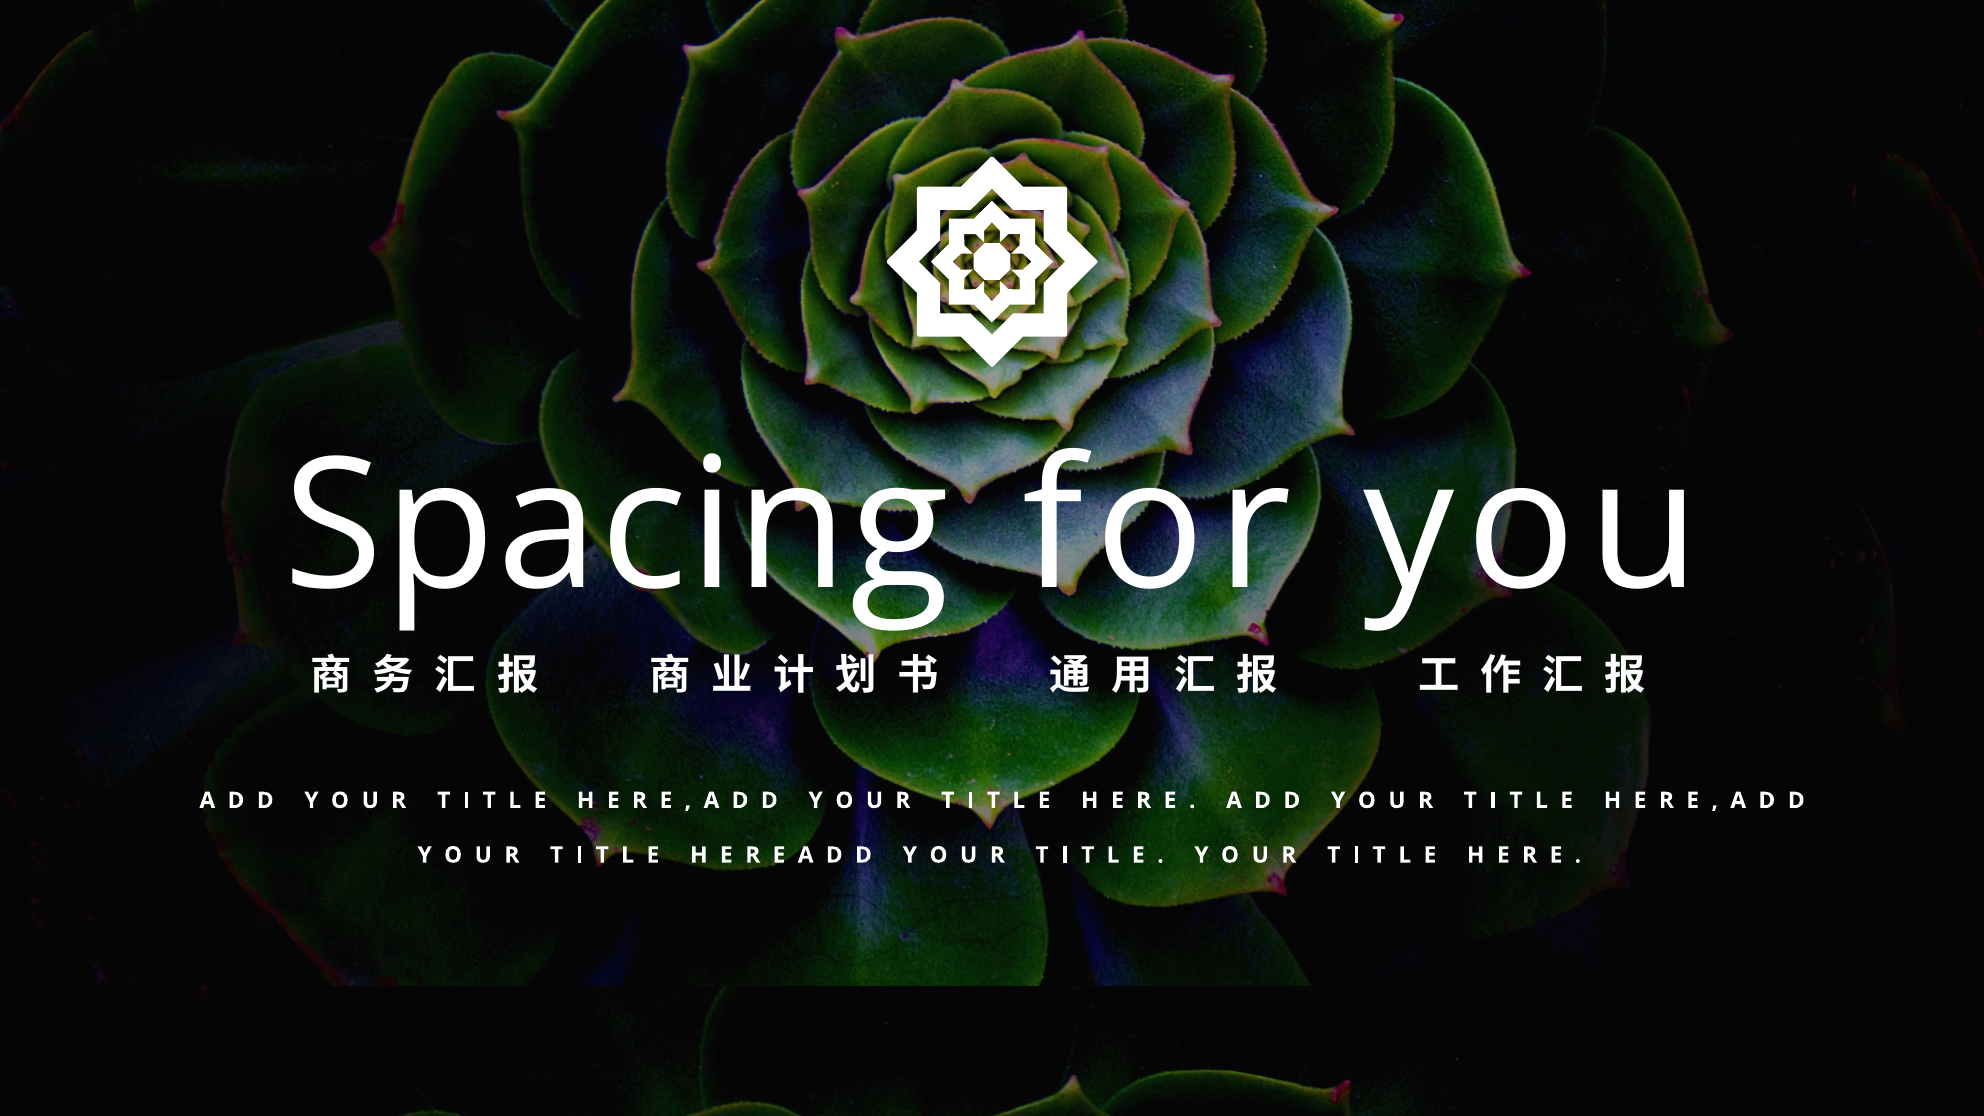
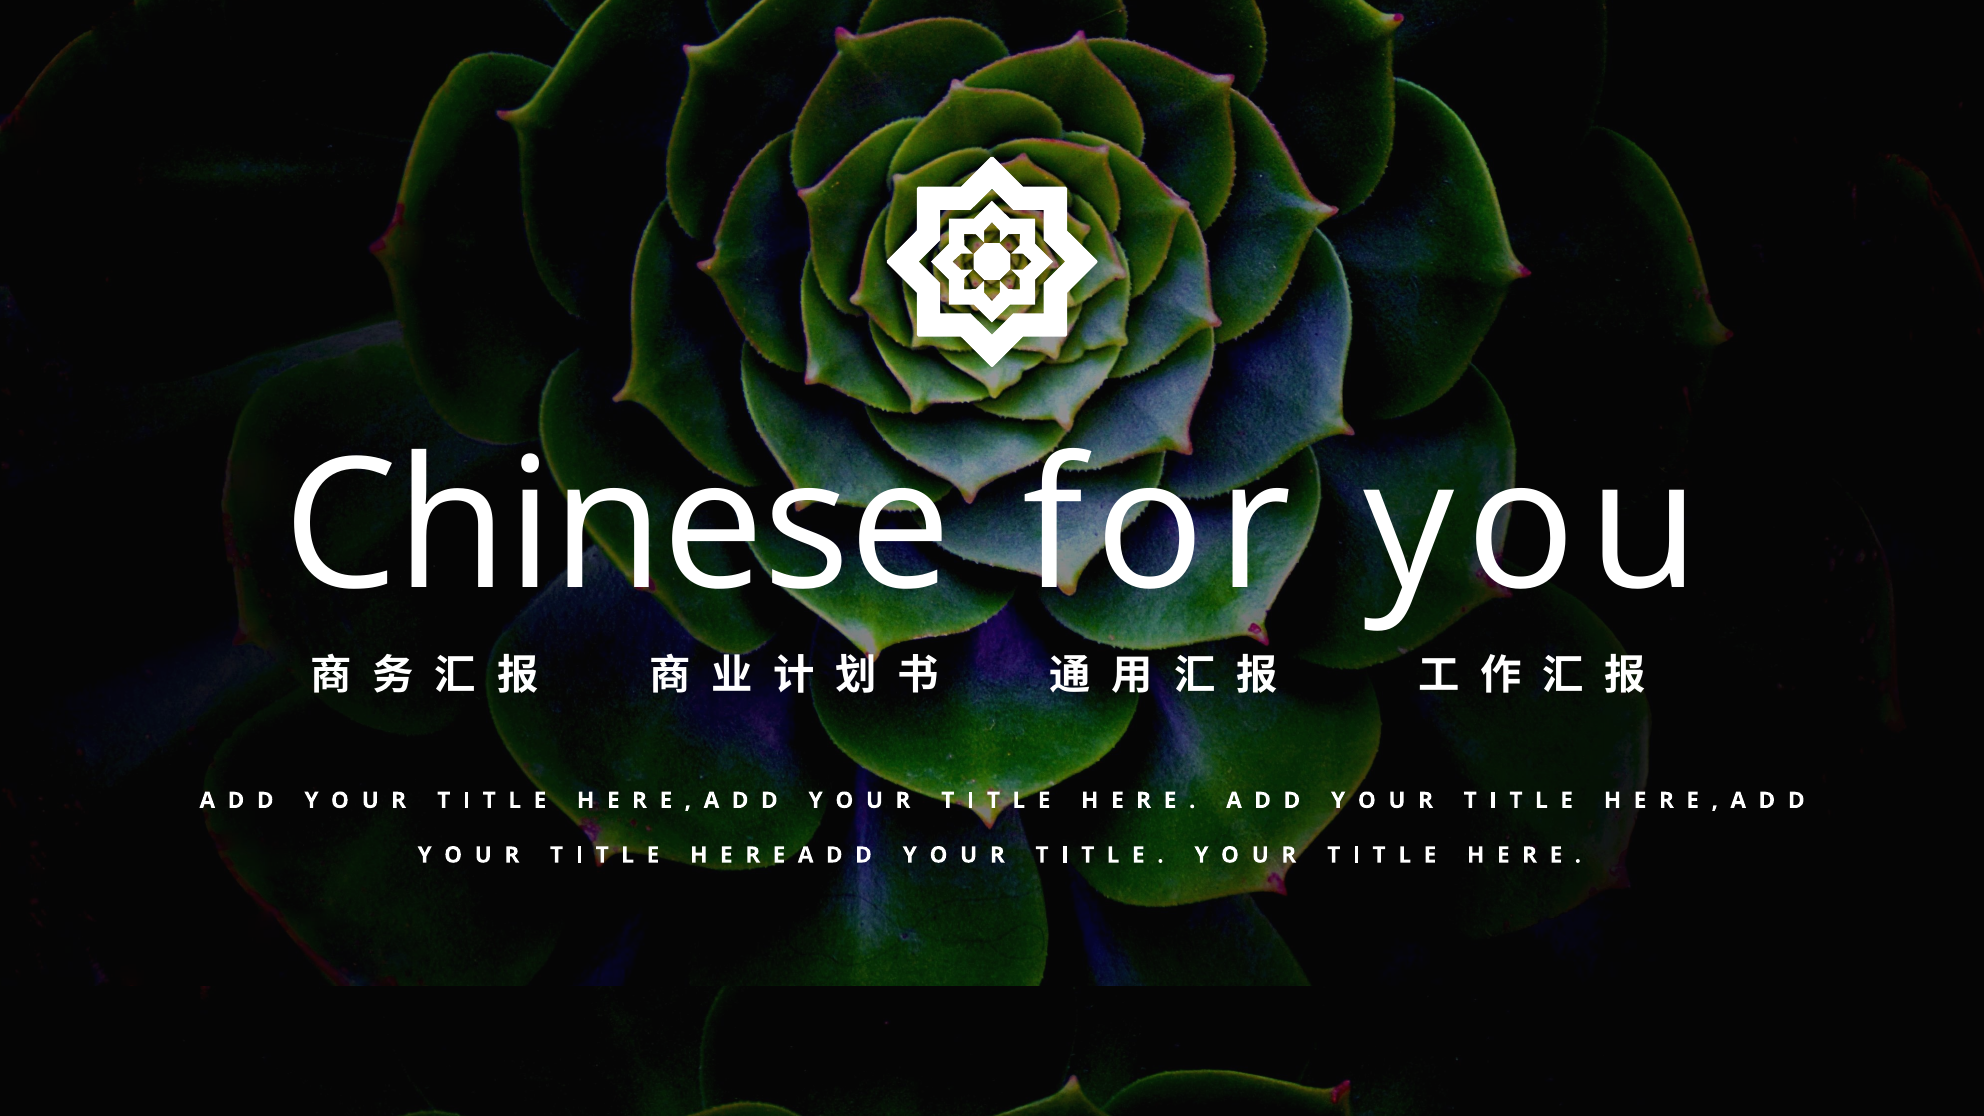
Spacing: Spacing -> Chinese
